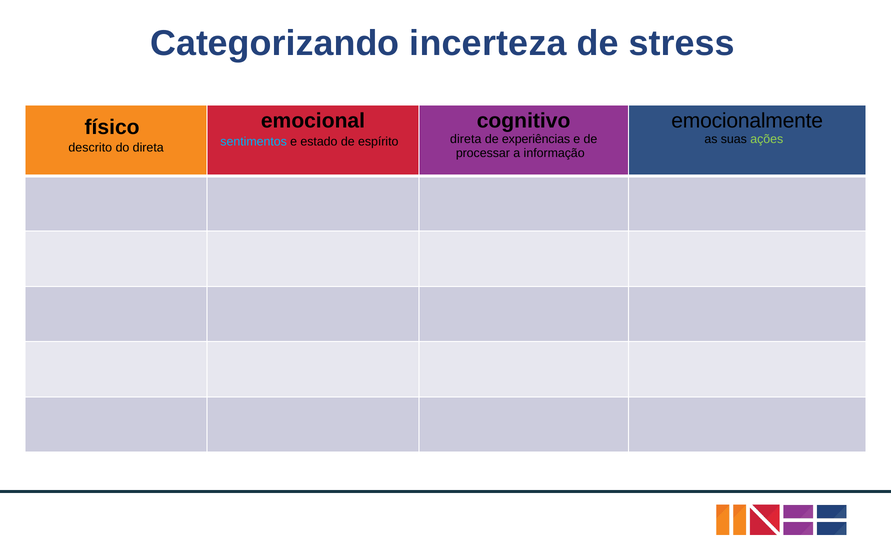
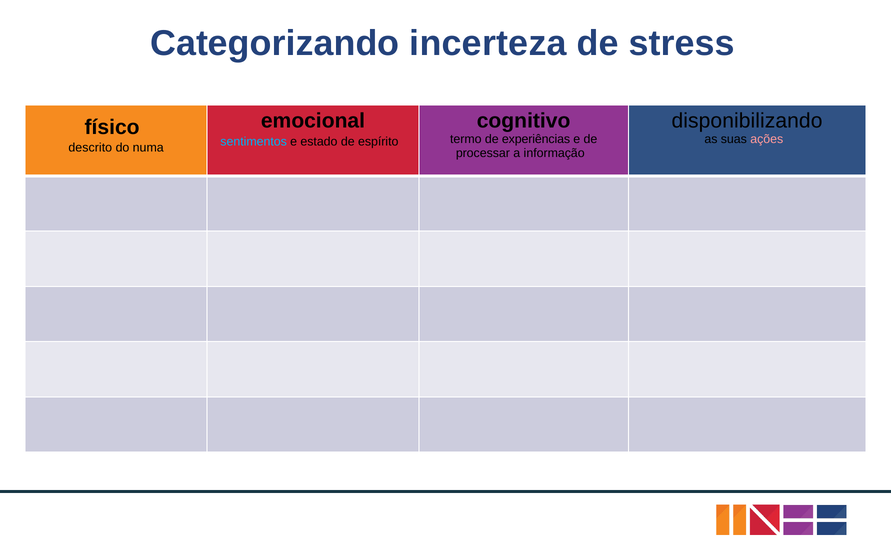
emocionalmente: emocionalmente -> disponibilizando
direta at (466, 139): direta -> termo
ações colour: light green -> pink
do direta: direta -> numa
